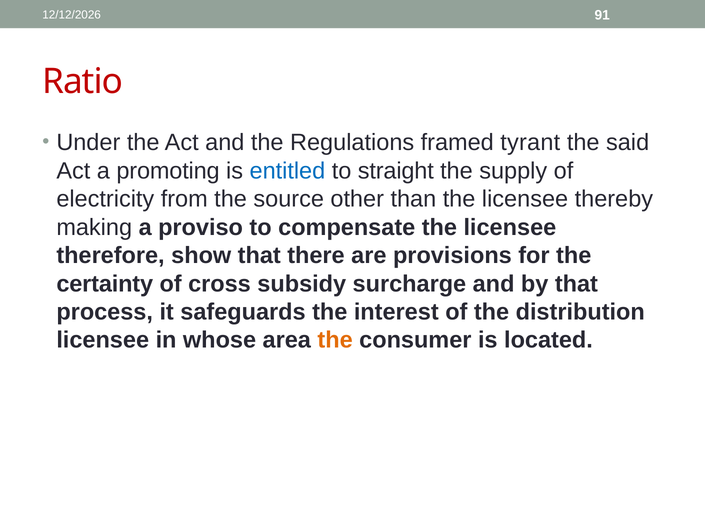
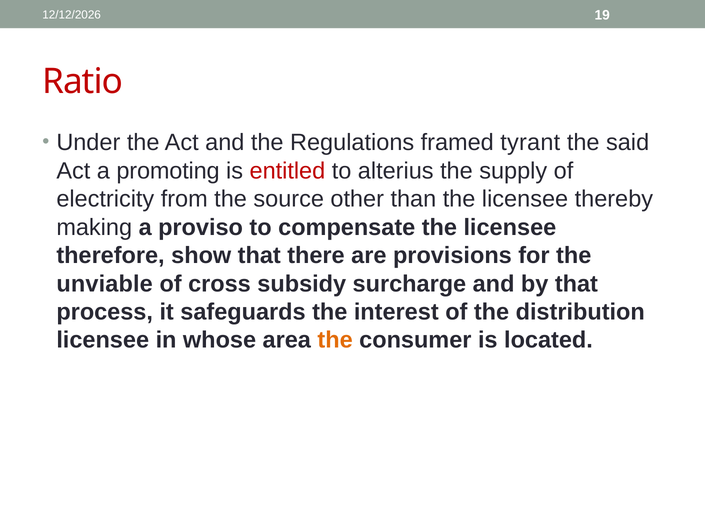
91: 91 -> 19
entitled colour: blue -> red
straight: straight -> alterius
certainty: certainty -> unviable
